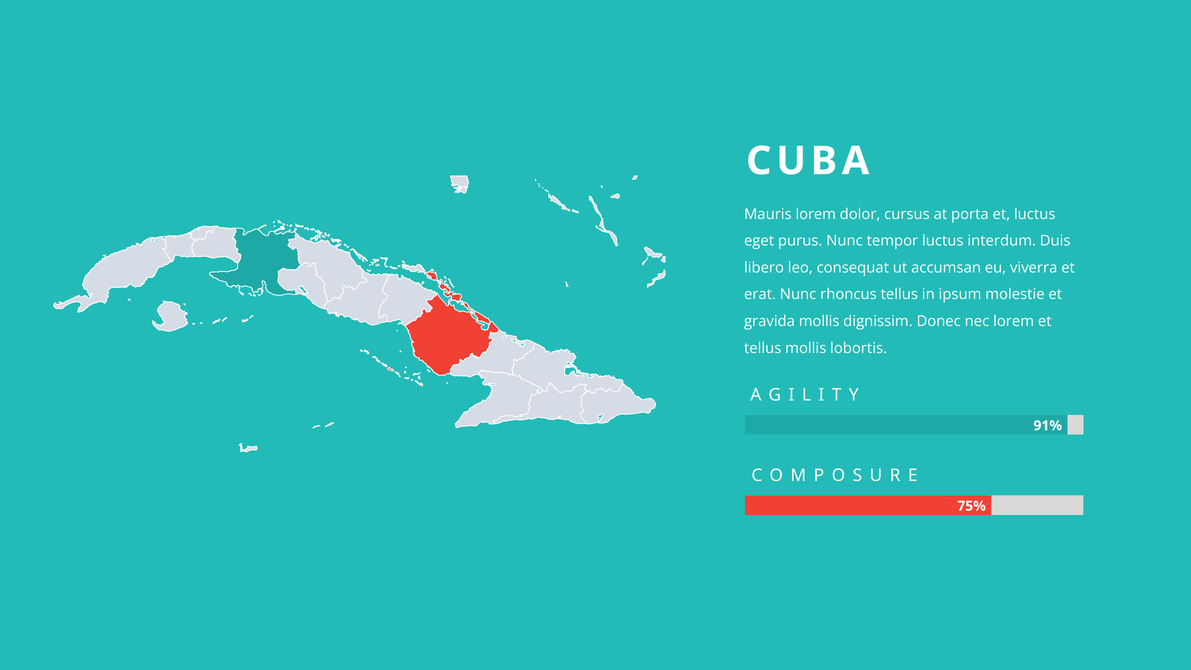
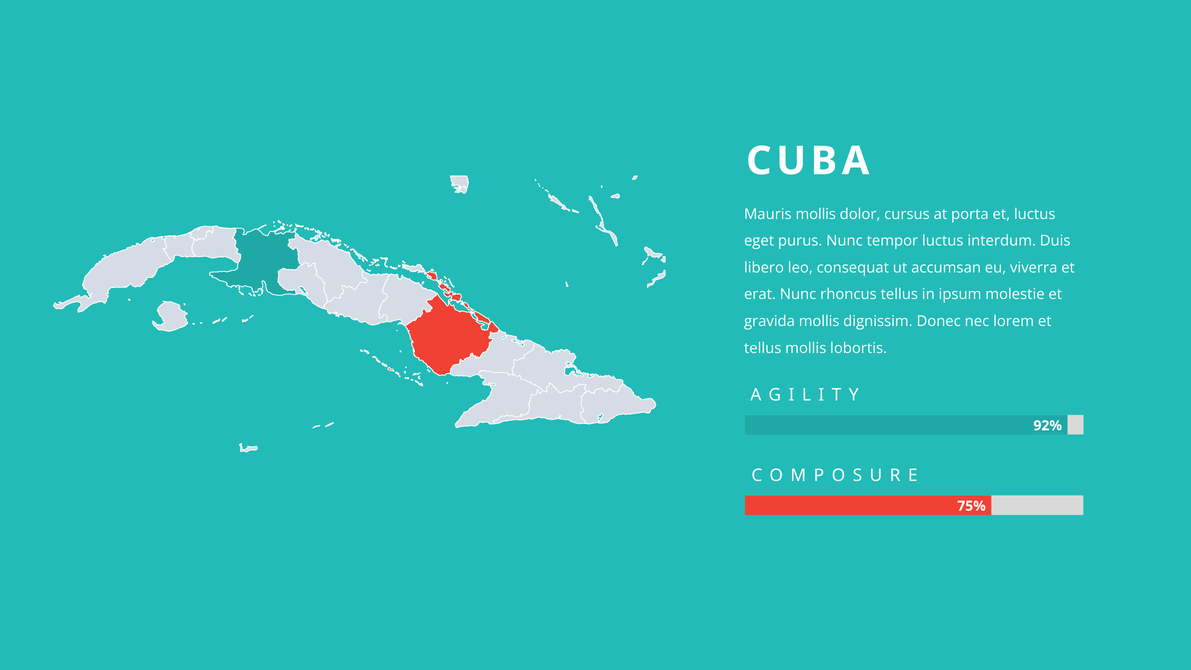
Mauris lorem: lorem -> mollis
91%: 91% -> 92%
